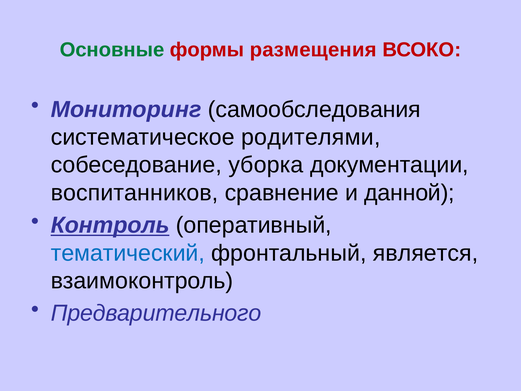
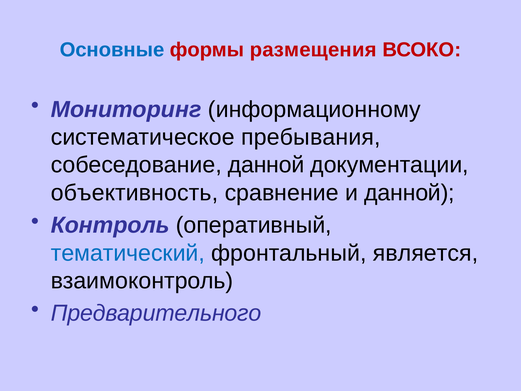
Основные colour: green -> blue
самообследования: самообследования -> информационному
родителями: родителями -> пребывания
собеседование уборка: уборка -> данной
воспитанников: воспитанников -> объективность
Контроль underline: present -> none
